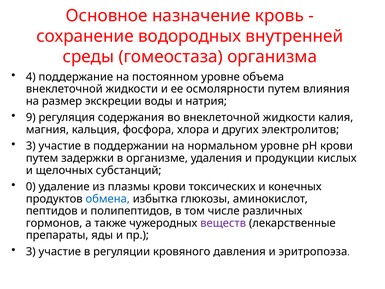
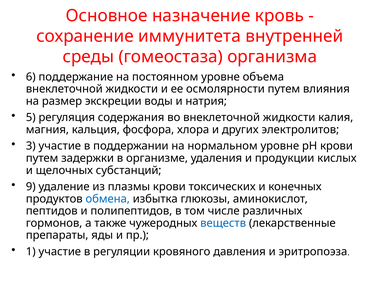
водородных: водородных -> иммунитета
4: 4 -> 6
9: 9 -> 5
0: 0 -> 9
веществ colour: purple -> blue
3 at (31, 251): 3 -> 1
